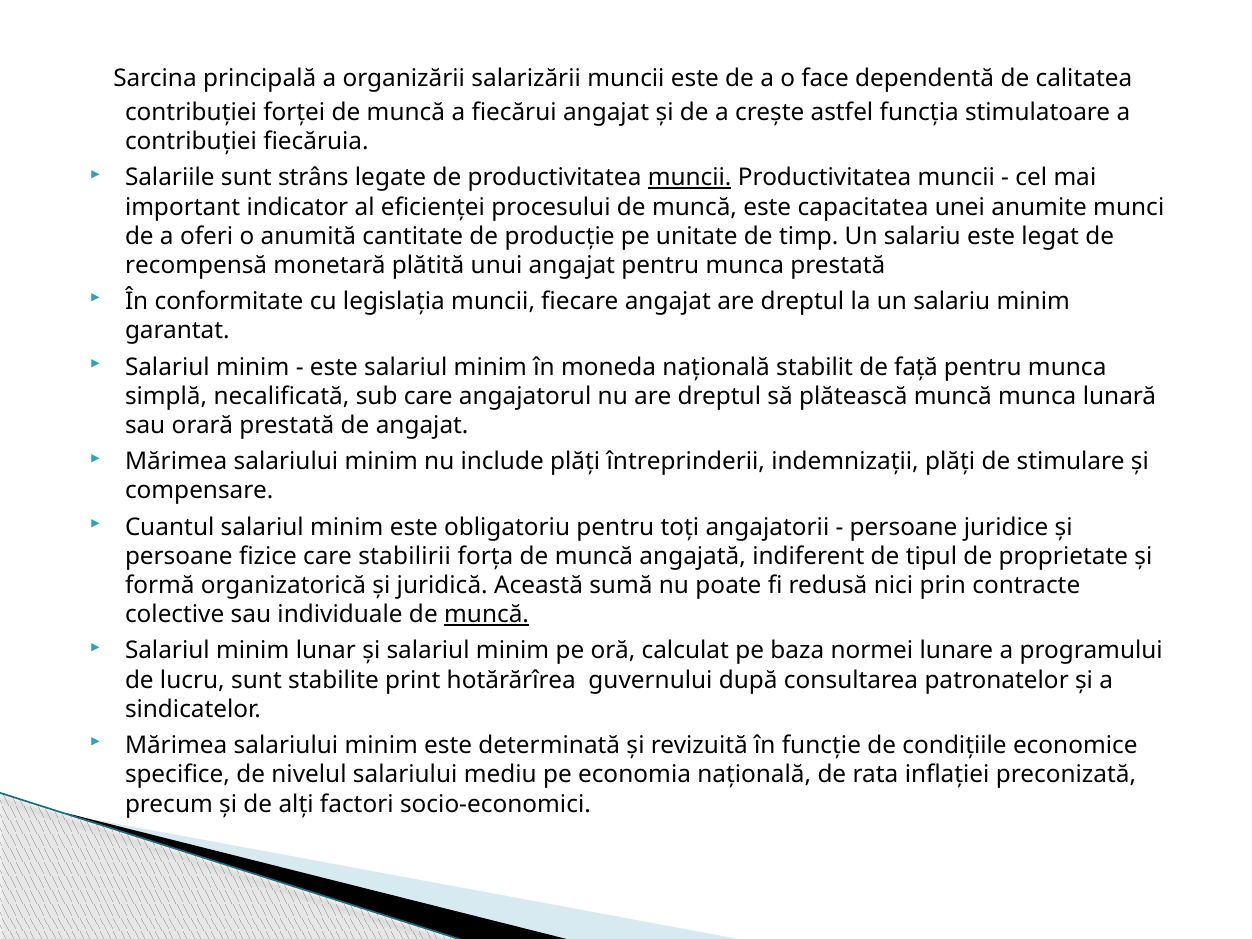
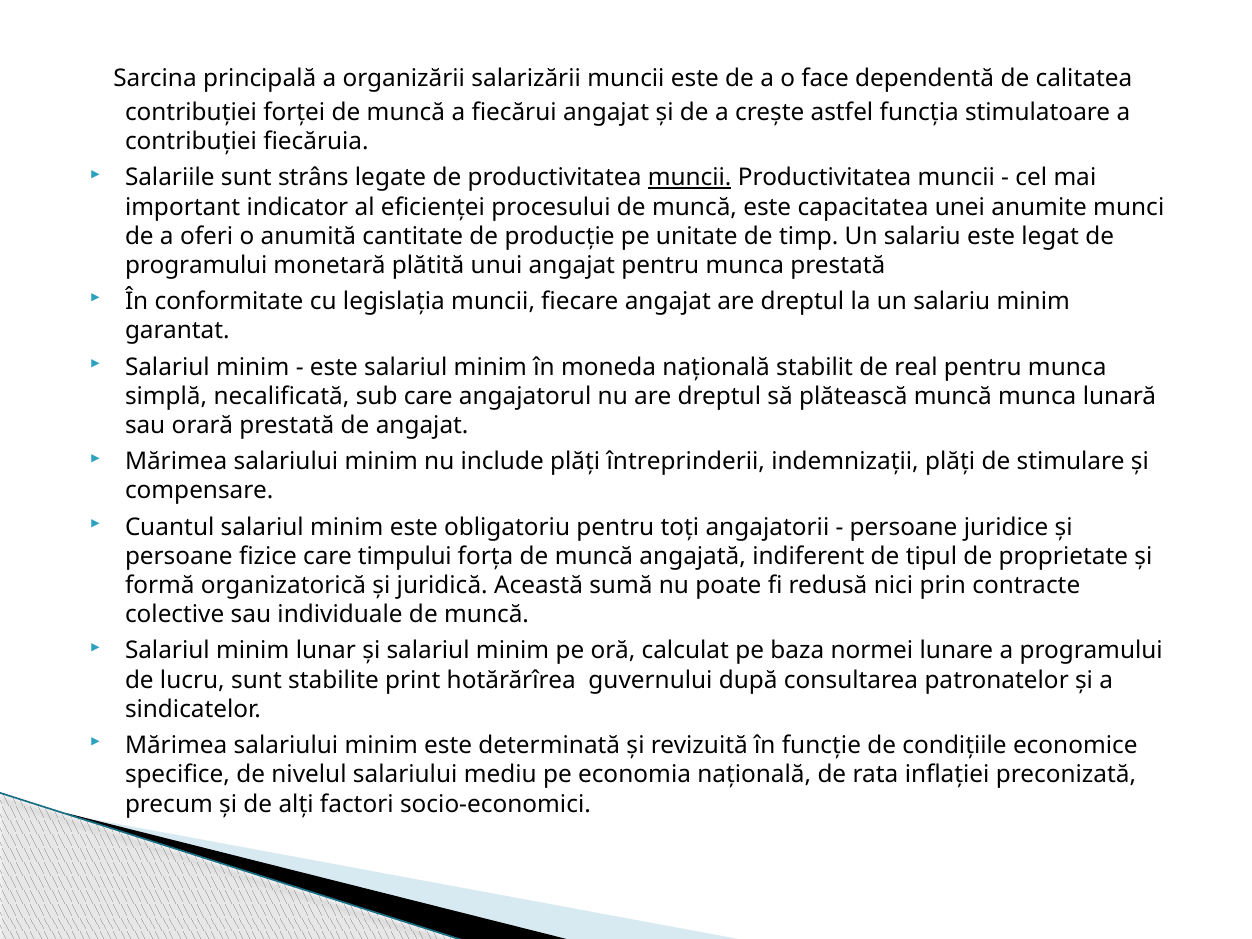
recompensă at (196, 265): recompensă -> programului
față: față -> real
stabilirii: stabilirii -> timpului
muncă at (487, 615) underline: present -> none
